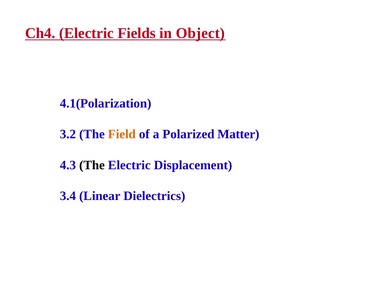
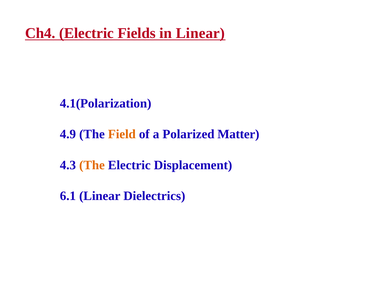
in Object: Object -> Linear
3.2: 3.2 -> 4.9
The at (92, 165) colour: black -> orange
3.4: 3.4 -> 6.1
